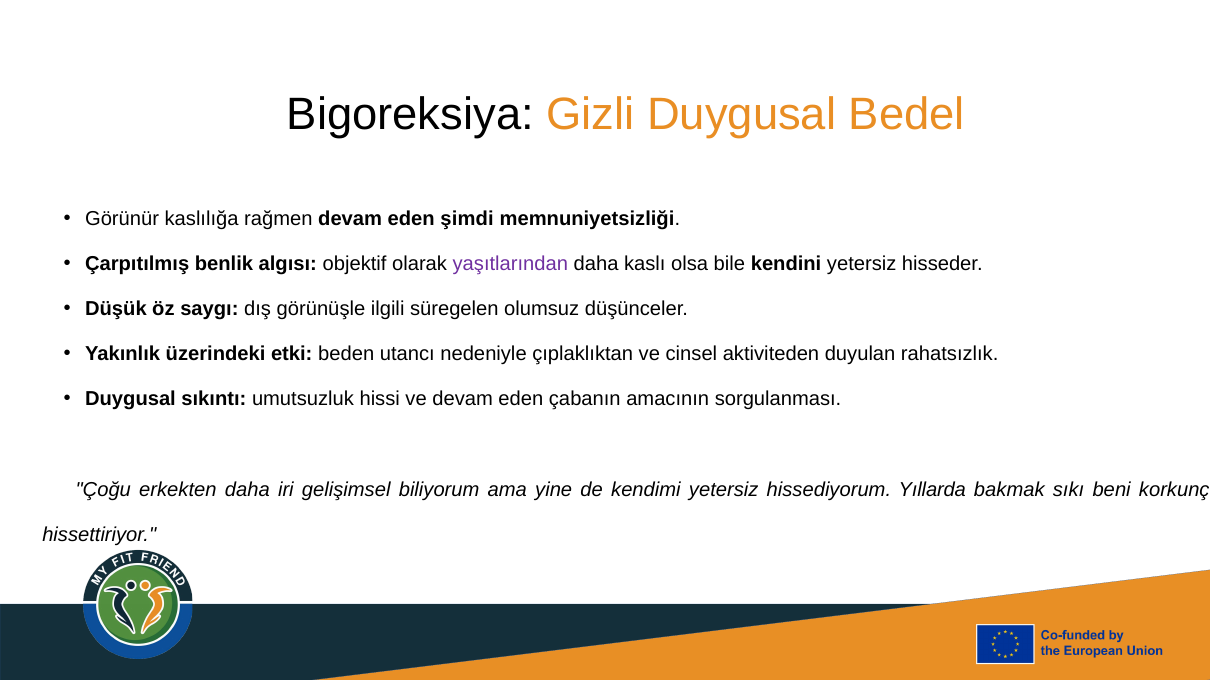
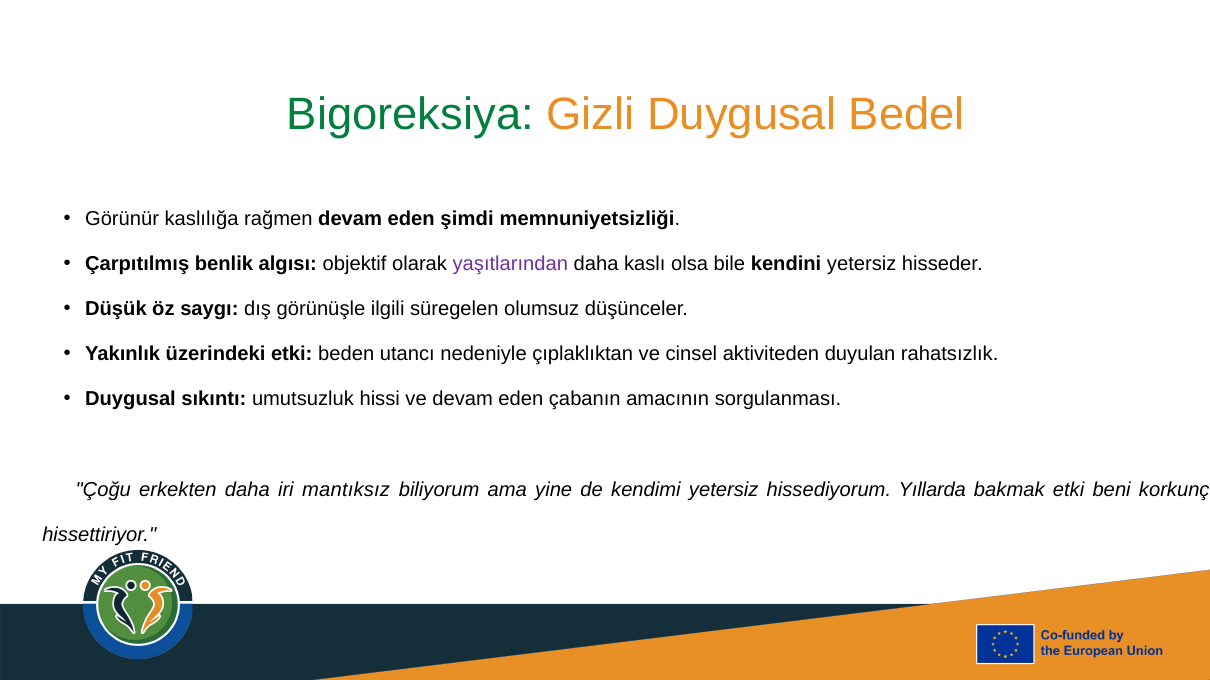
Bigoreksiya colour: black -> green
gelişimsel: gelişimsel -> mantıksız
bakmak sıkı: sıkı -> etki
